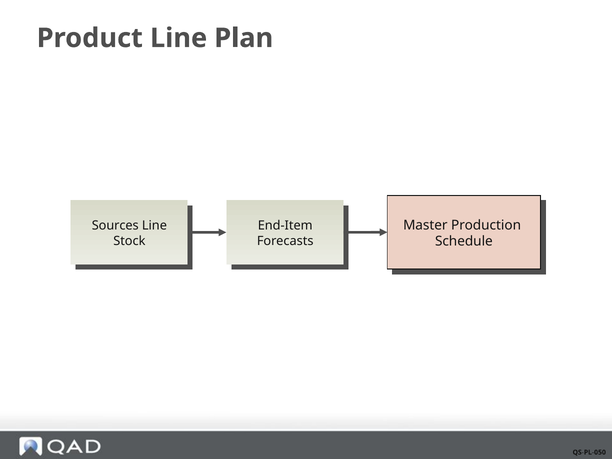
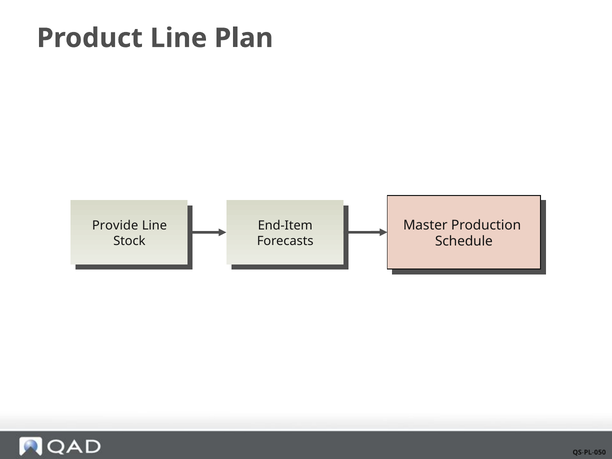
Sources: Sources -> Provide
